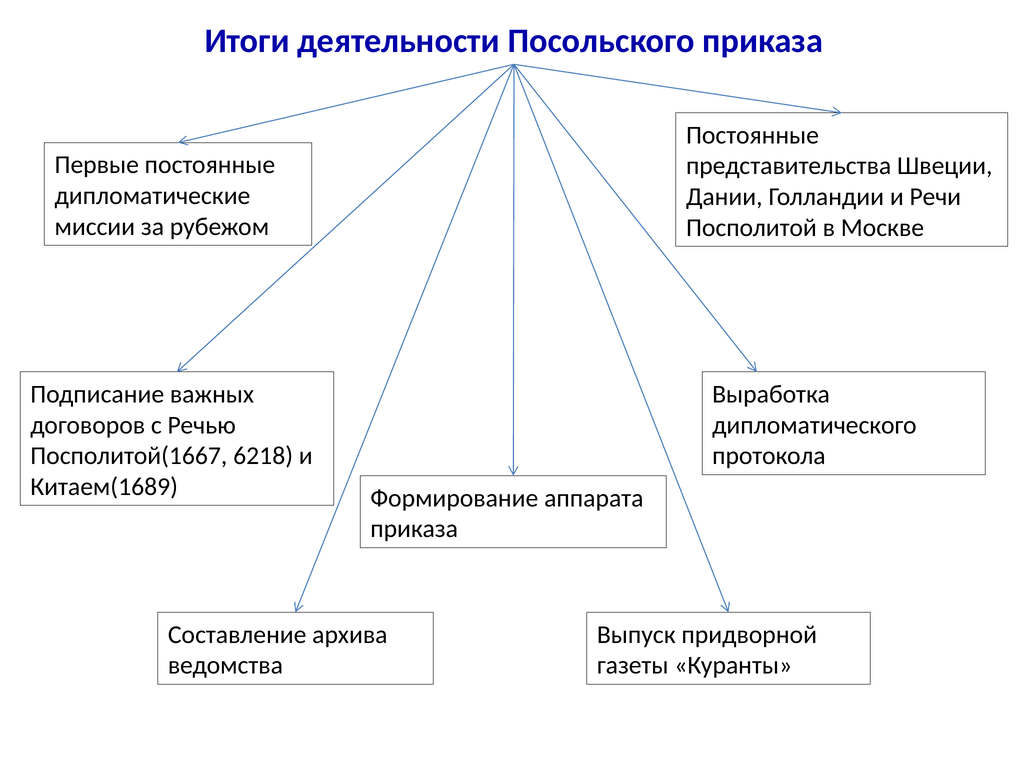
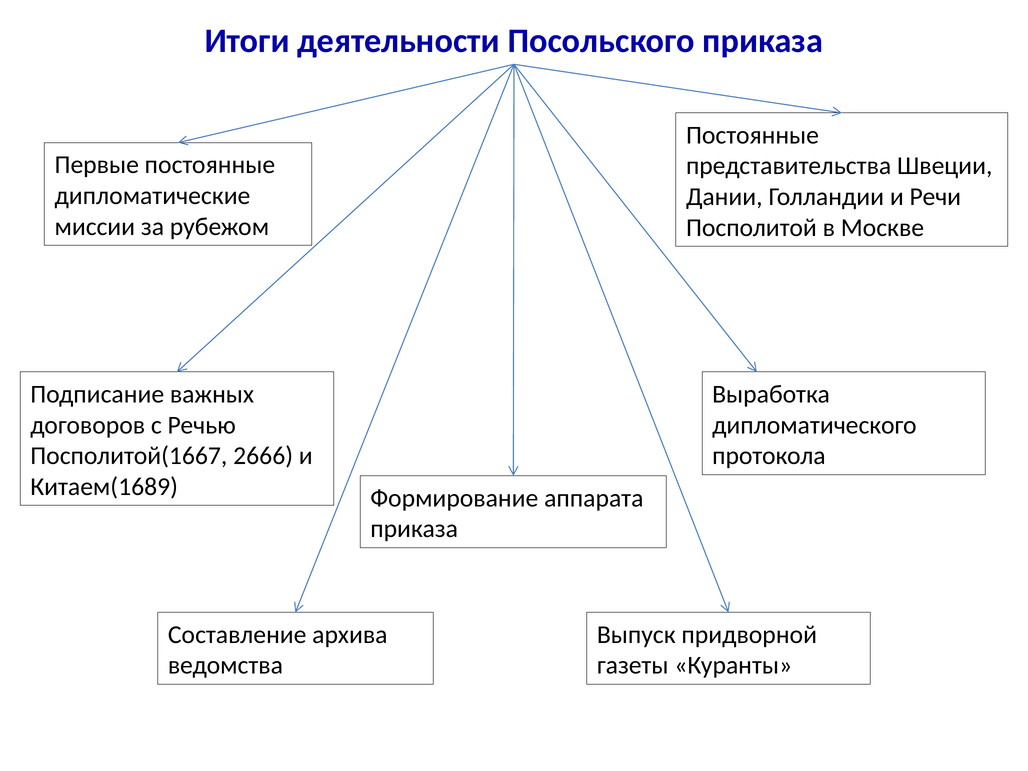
6218: 6218 -> 2666
